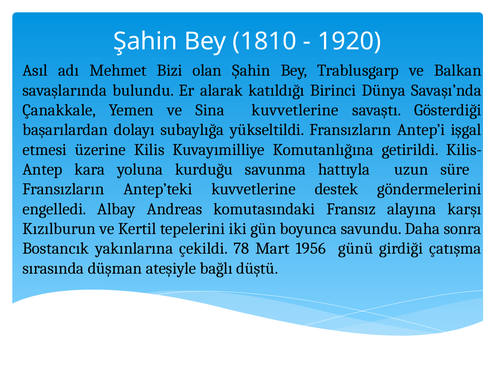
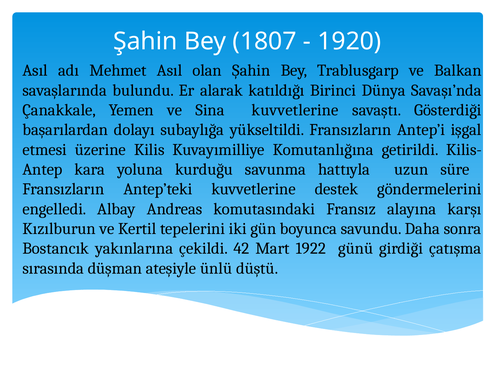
1810: 1810 -> 1807
Mehmet Bizi: Bizi -> Asıl
78: 78 -> 42
1956: 1956 -> 1922
bağlı: bağlı -> ünlü
